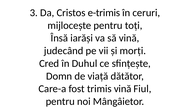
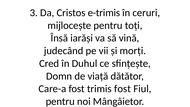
trimis vină: vină -> fost
